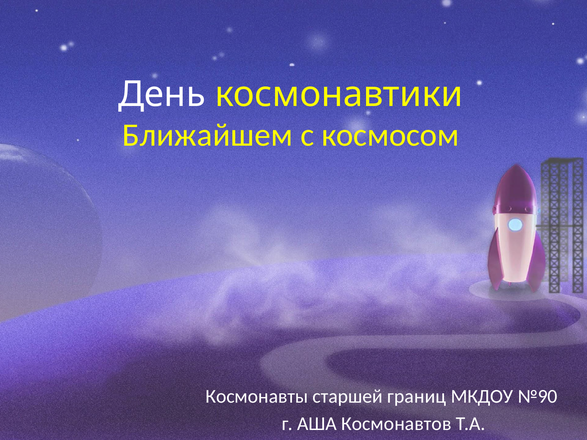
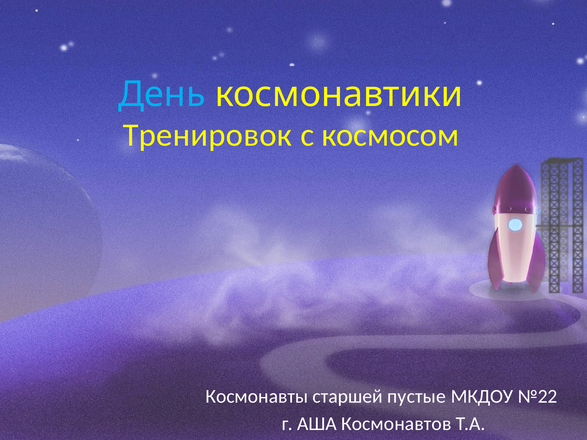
День colour: white -> light blue
Ближайшем: Ближайшем -> Тренировок
границ: границ -> пустые
№90: №90 -> №22
